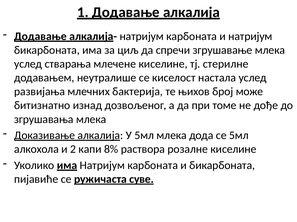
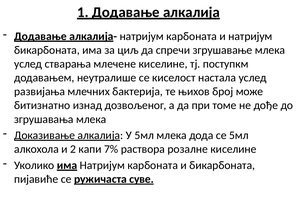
стерилне: стерилне -> поступкм
8%: 8% -> 7%
